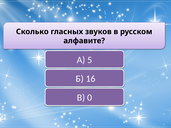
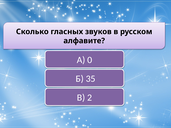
5: 5 -> 0
16: 16 -> 35
0: 0 -> 2
